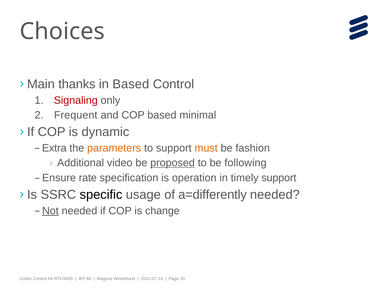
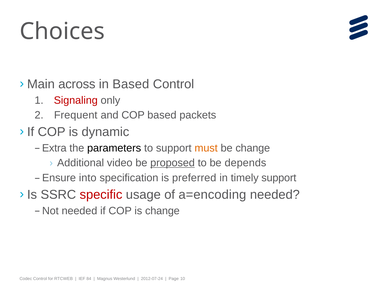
thanks: thanks -> across
minimal: minimal -> packets
parameters colour: orange -> black
be fashion: fashion -> change
following: following -> depends
rate: rate -> into
operation: operation -> preferred
specific colour: black -> red
a=differently: a=differently -> a=encoding
Not underline: present -> none
